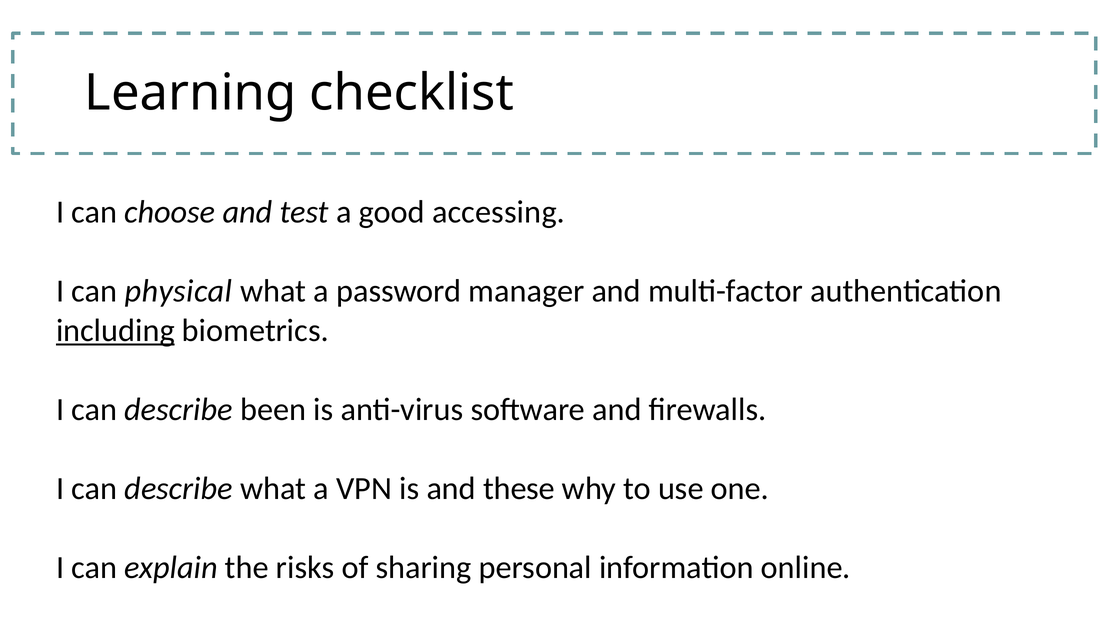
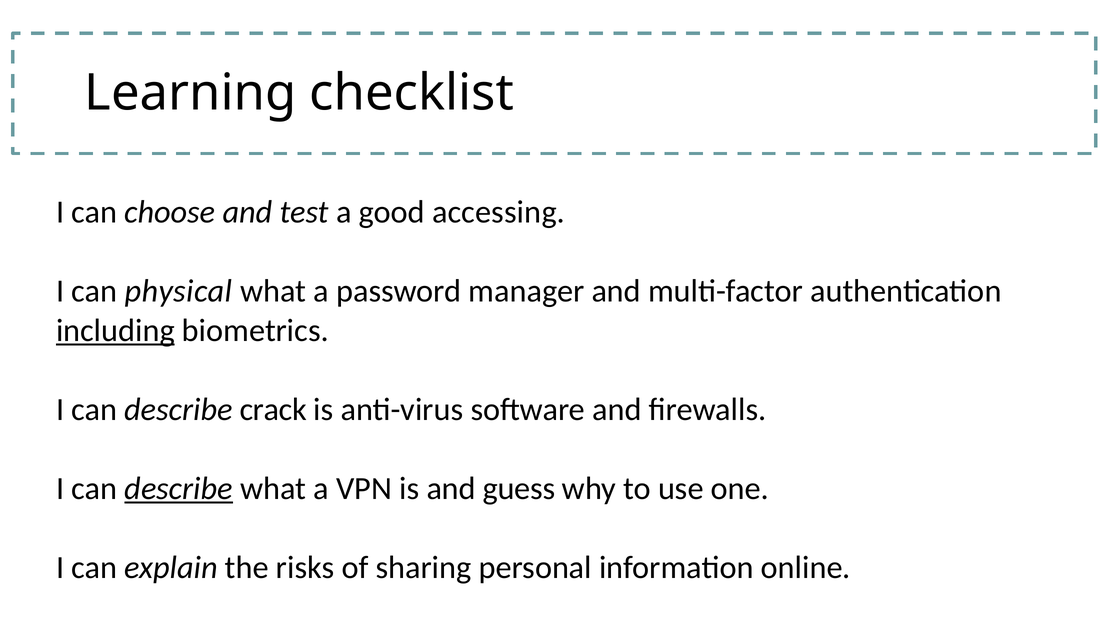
been: been -> crack
describe at (179, 489) underline: none -> present
these: these -> guess
